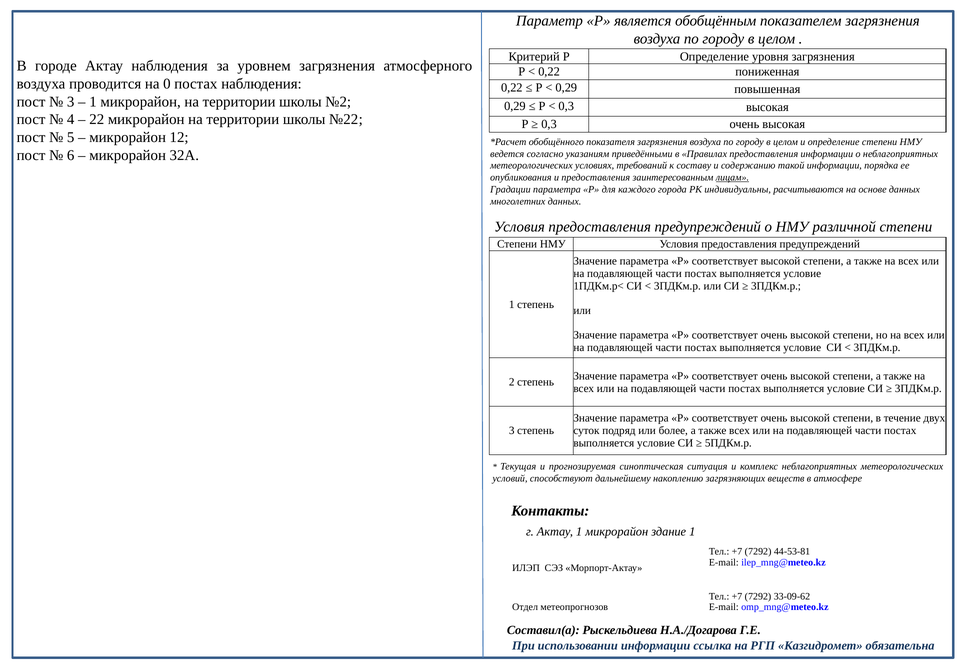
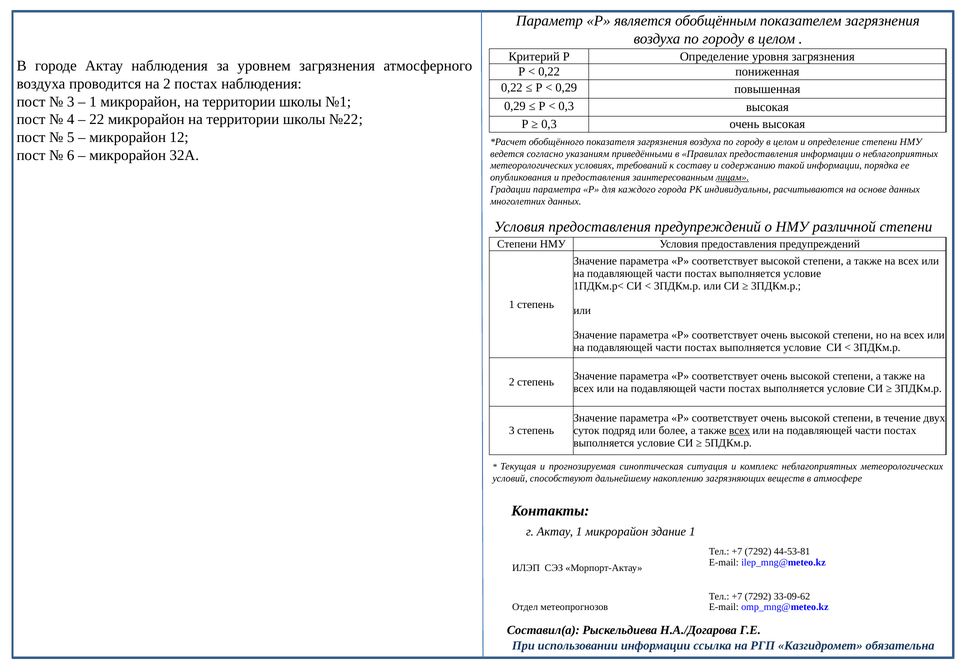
на 0: 0 -> 2
№2: №2 -> №1
всех at (740, 430) underline: none -> present
